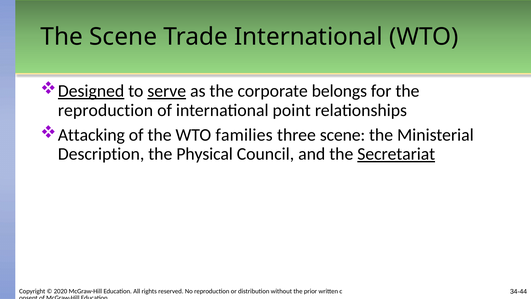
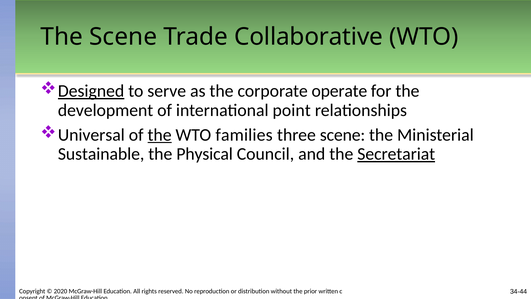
Trade International: International -> Collaborative
serve underline: present -> none
belongs: belongs -> operate
reproduction at (105, 110): reproduction -> development
Attacking: Attacking -> Universal
the at (160, 135) underline: none -> present
Description: Description -> Sustainable
